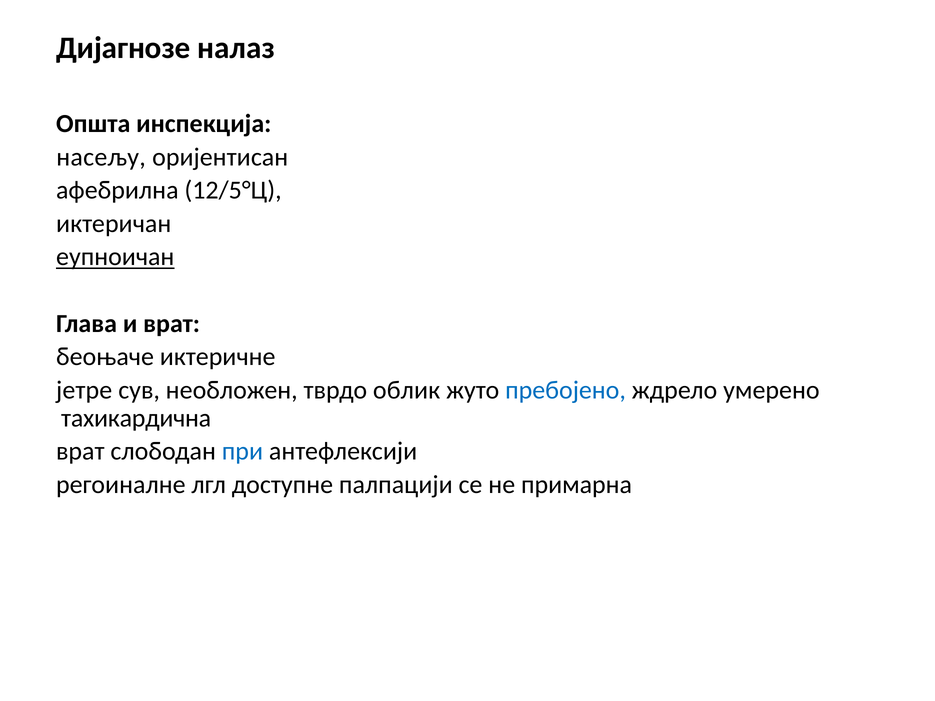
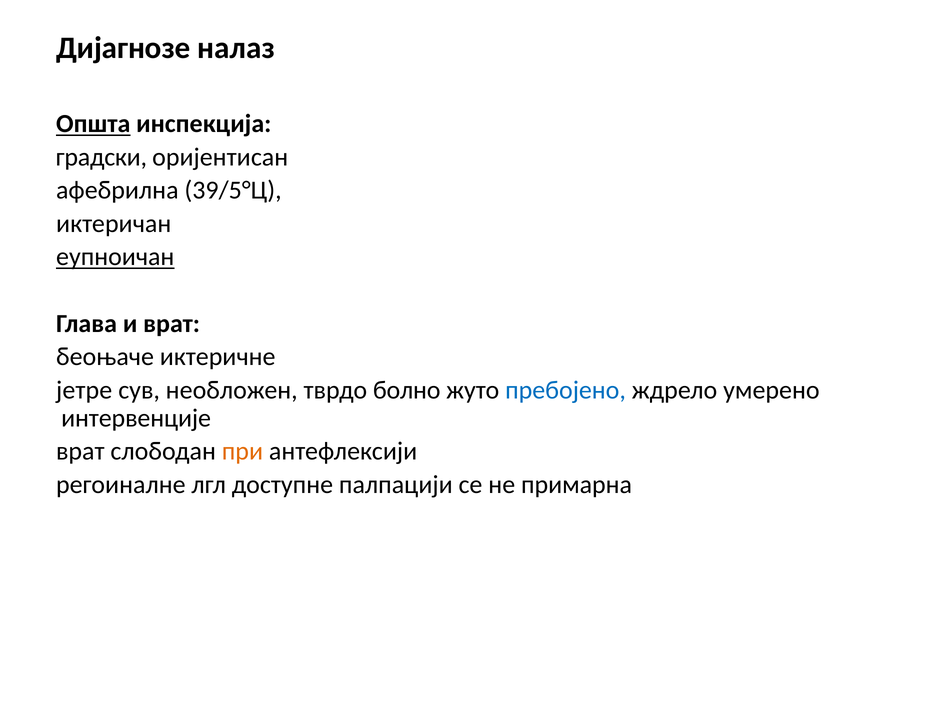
Општа underline: none -> present
насељу: насељу -> градски
12/5°Ц: 12/5°Ц -> 39/5°Ц
облик: облик -> болно
тахикардична: тахикардична -> интервенције
при colour: blue -> orange
